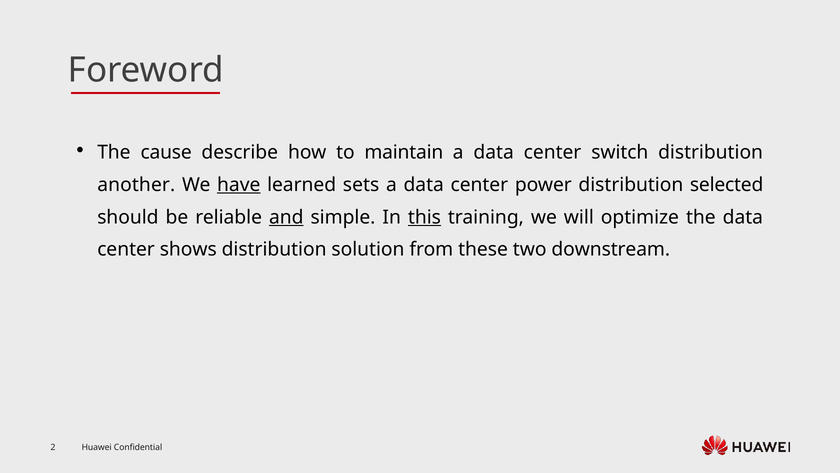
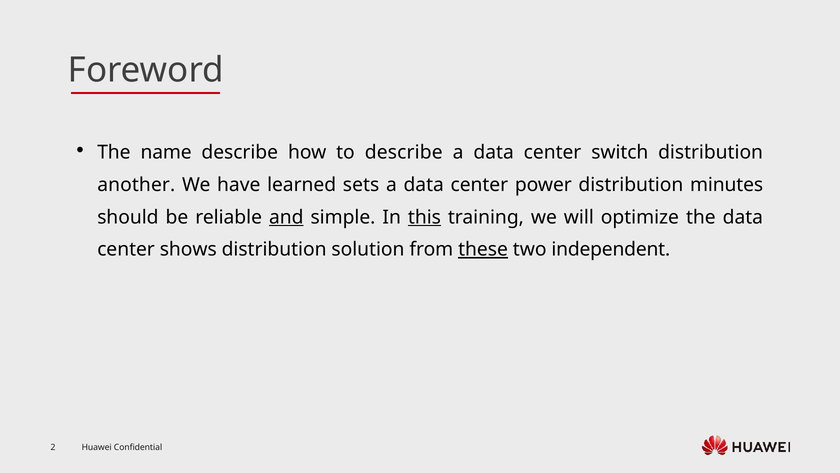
cause: cause -> name
to maintain: maintain -> describe
have underline: present -> none
selected: selected -> minutes
these underline: none -> present
downstream: downstream -> independent
